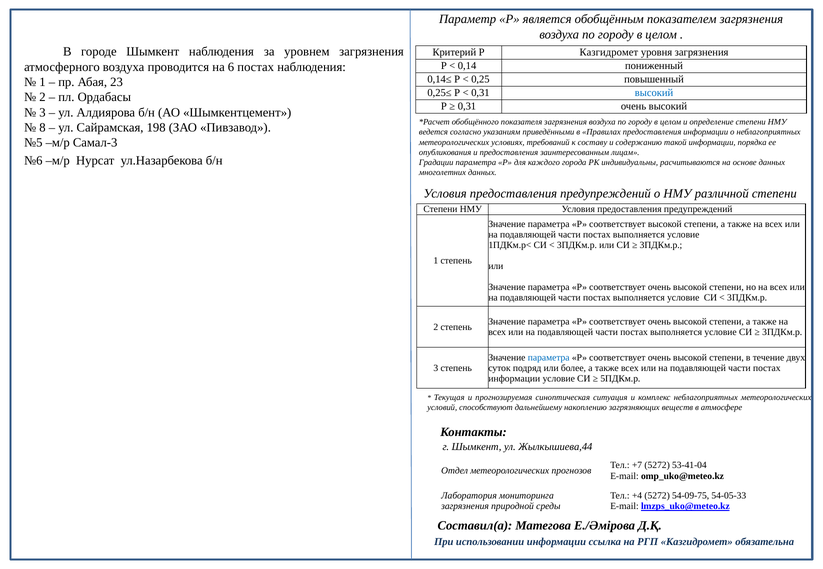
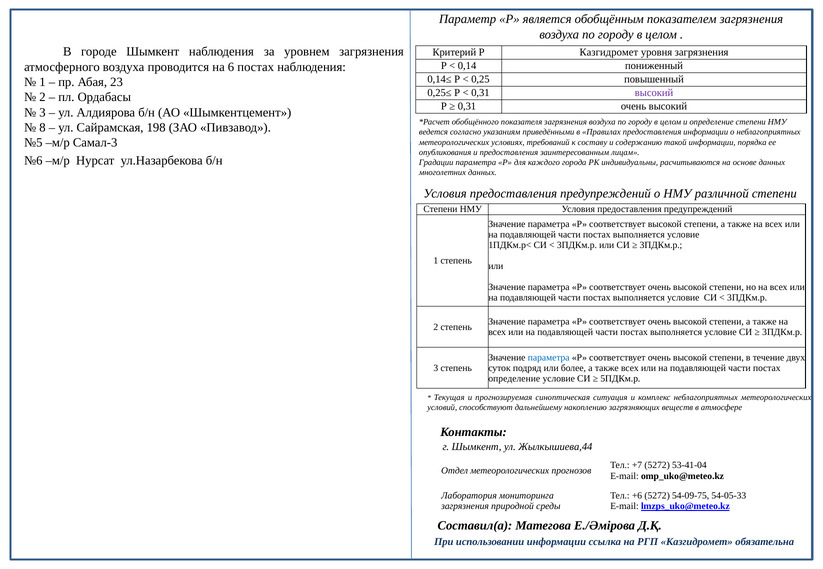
высокий at (654, 93) colour: blue -> purple
информации at (514, 379): информации -> определение
+4: +4 -> +6
